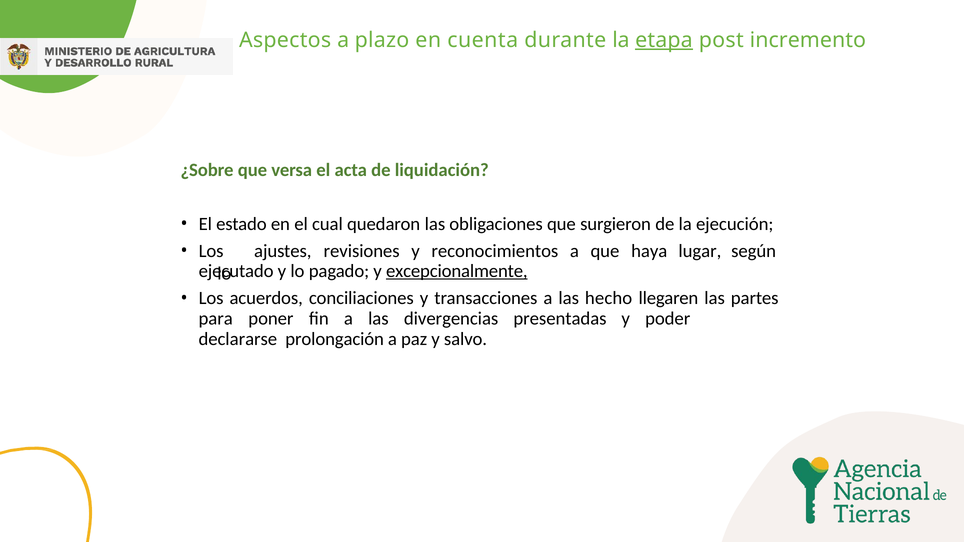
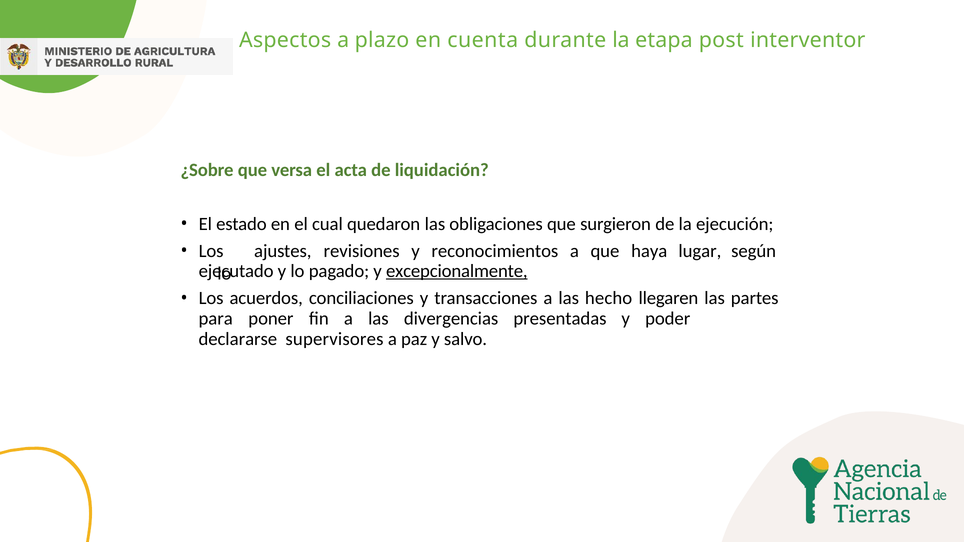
etapa underline: present -> none
incremento: incremento -> interventor
prolongación: prolongación -> supervisores
